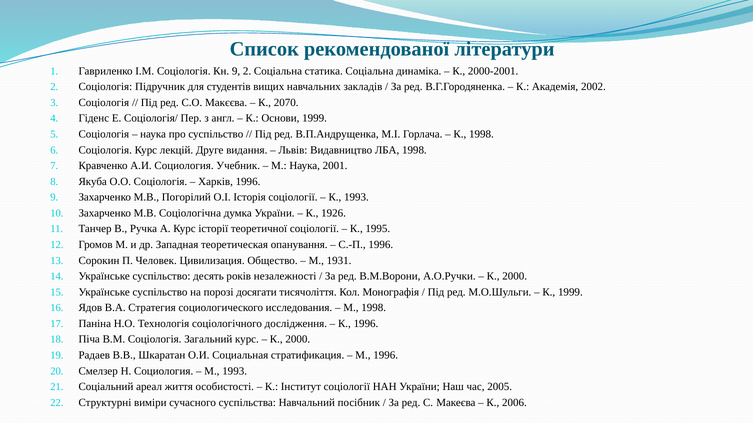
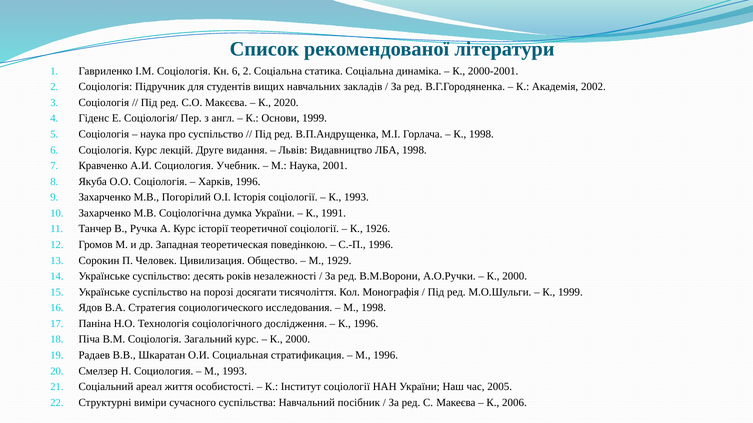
Кн 9: 9 -> 6
2070: 2070 -> 2020
1926: 1926 -> 1991
1995: 1995 -> 1926
опанування: опанування -> поведінкою
1931: 1931 -> 1929
